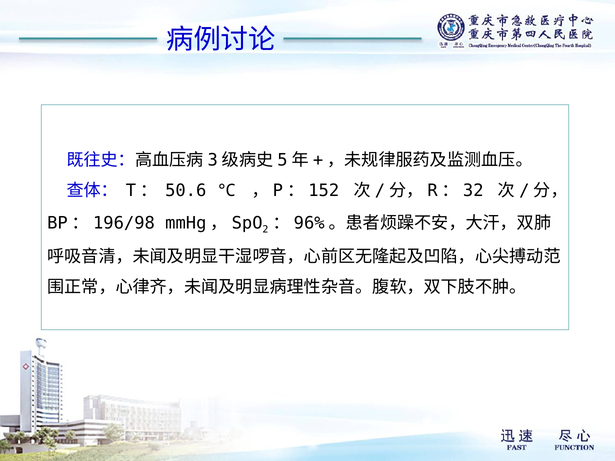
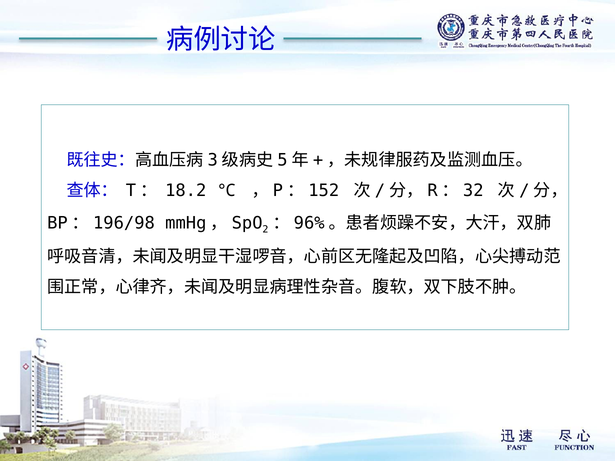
50.6: 50.6 -> 18.2
